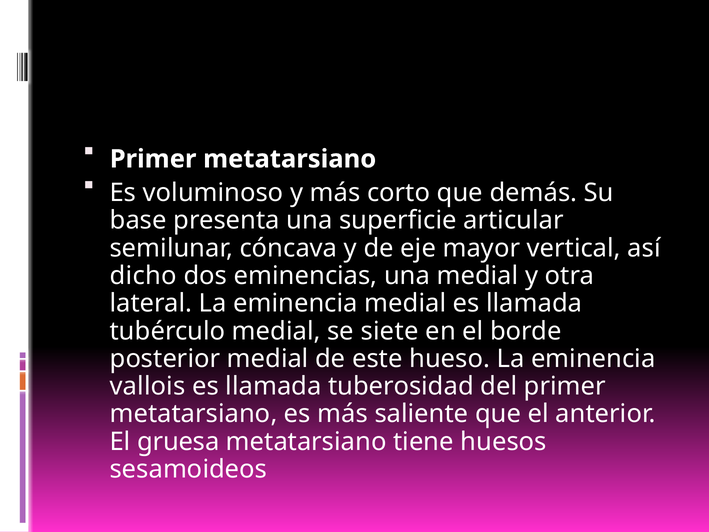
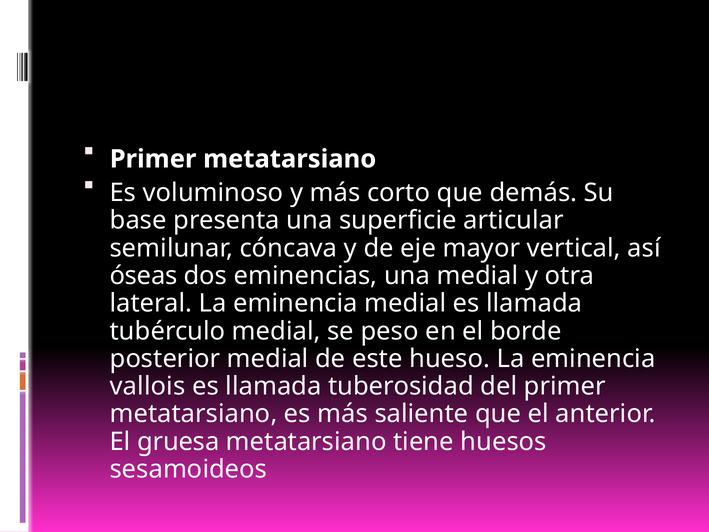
dicho: dicho -> óseas
siete: siete -> peso
